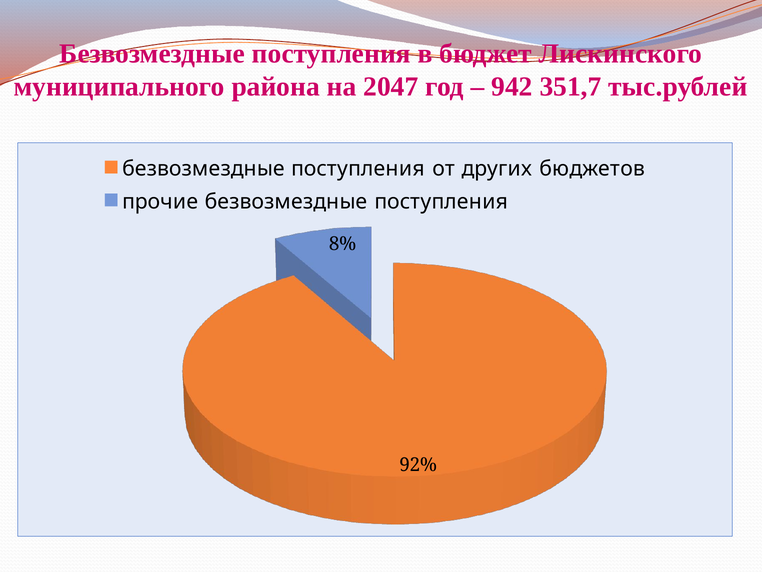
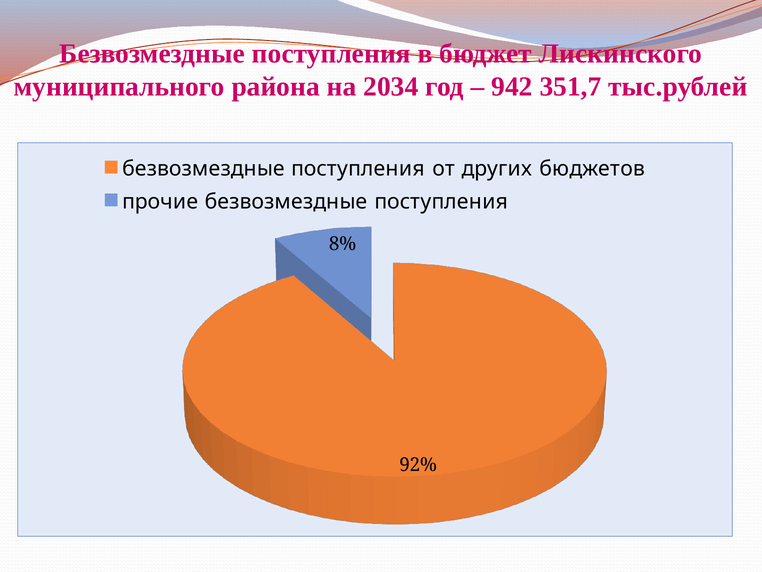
2047: 2047 -> 2034
